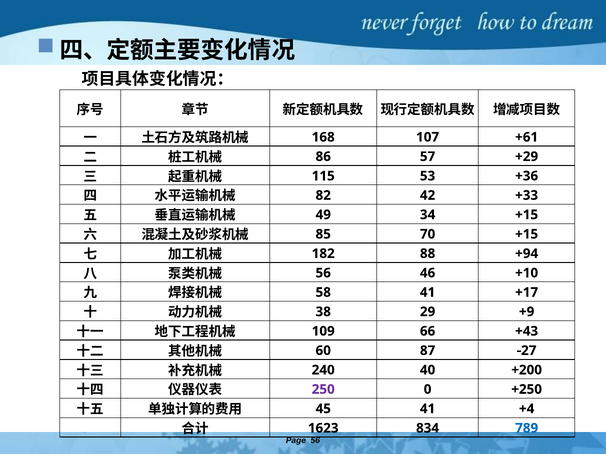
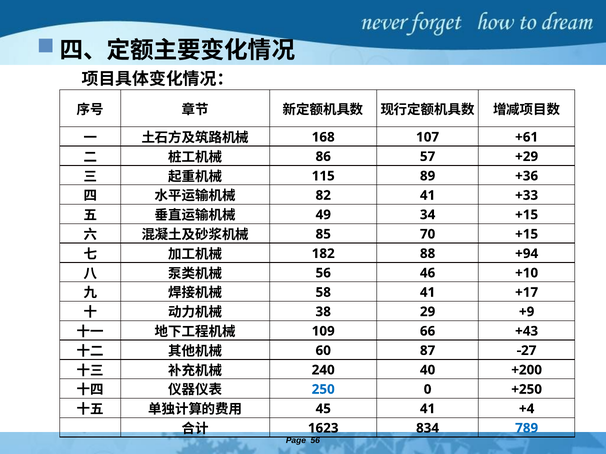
53: 53 -> 89
82 42: 42 -> 41
250 colour: purple -> blue
